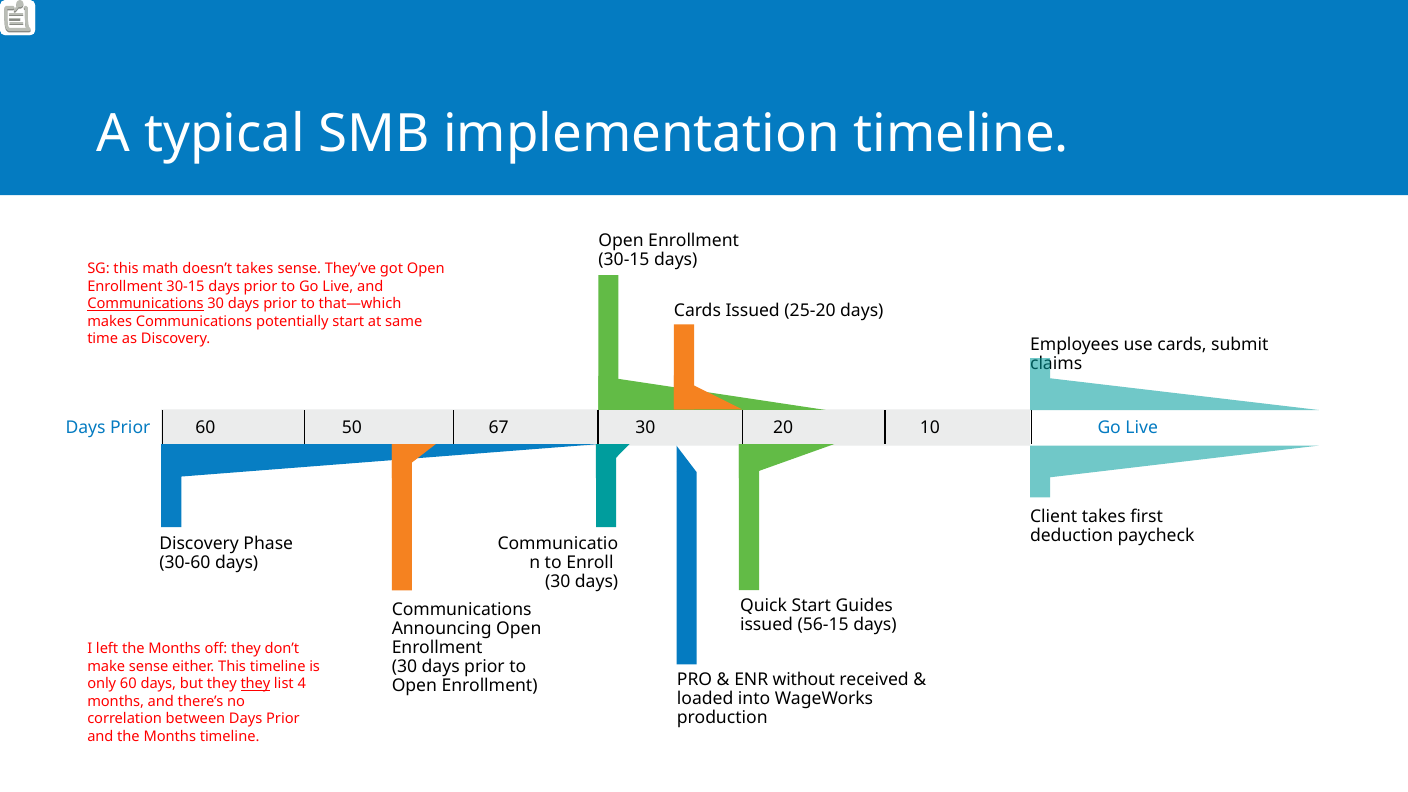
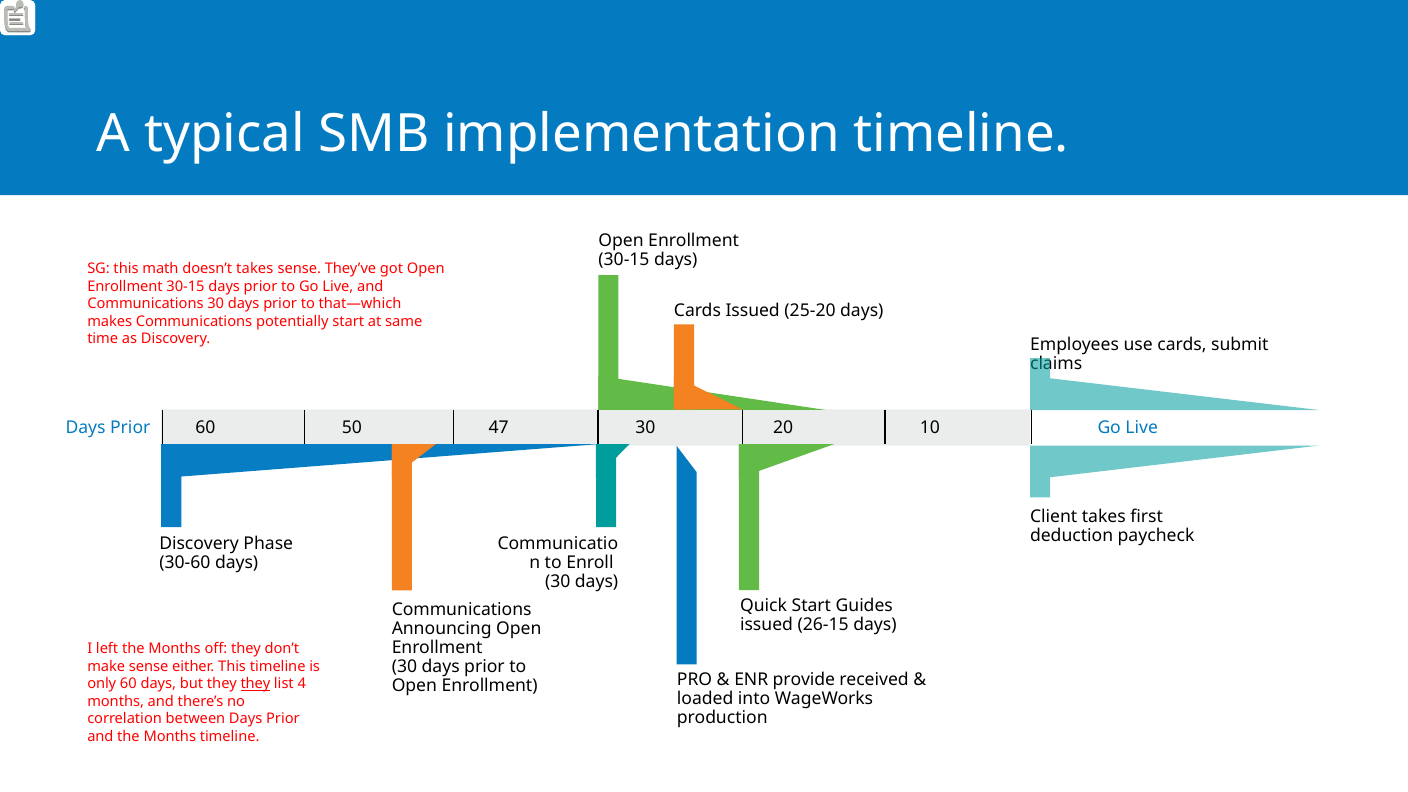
Communications at (145, 304) underline: present -> none
67: 67 -> 47
56-15: 56-15 -> 26-15
without: without -> provide
